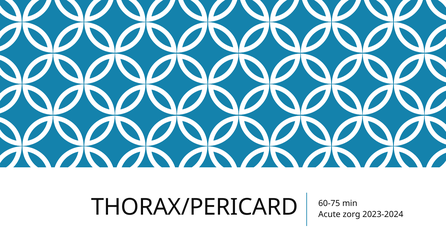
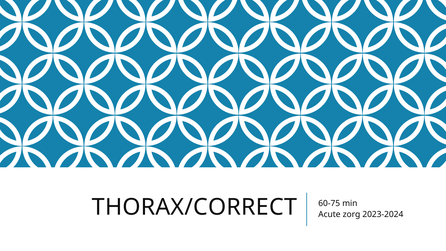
THORAX/PERICARD: THORAX/PERICARD -> THORAX/CORRECT
